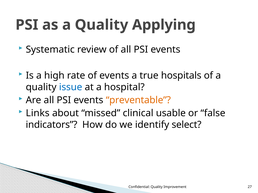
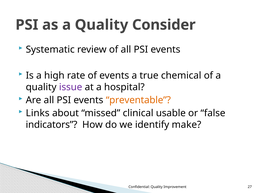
Applying: Applying -> Consider
hospitals: hospitals -> chemical
issue colour: blue -> purple
select: select -> make
